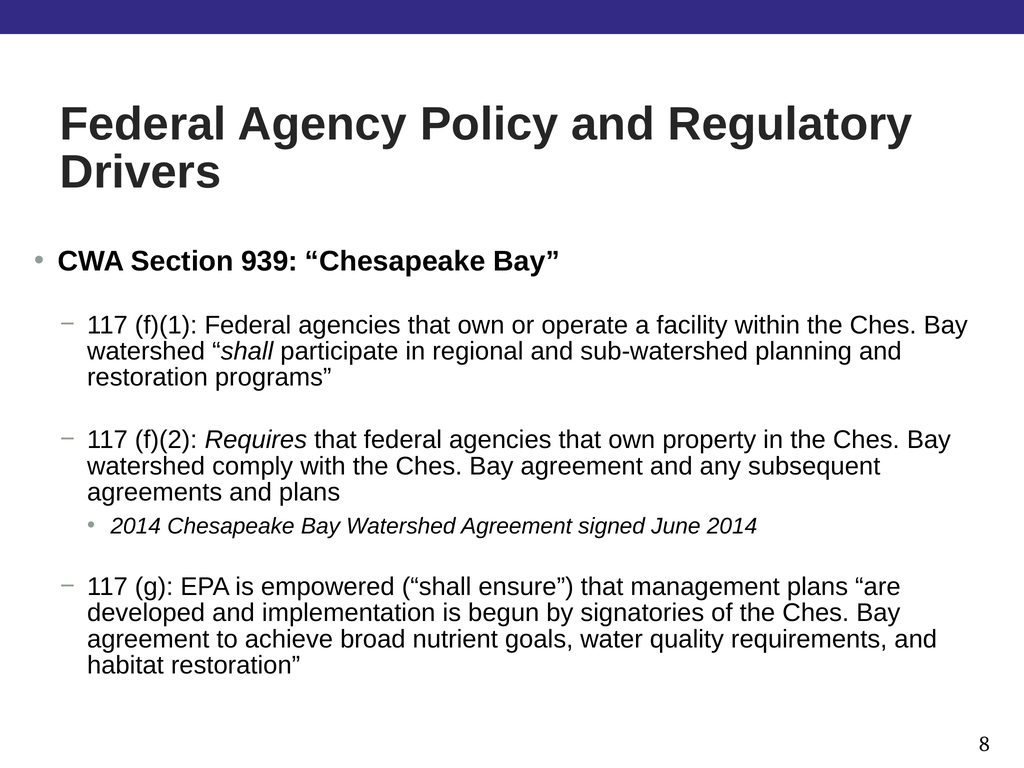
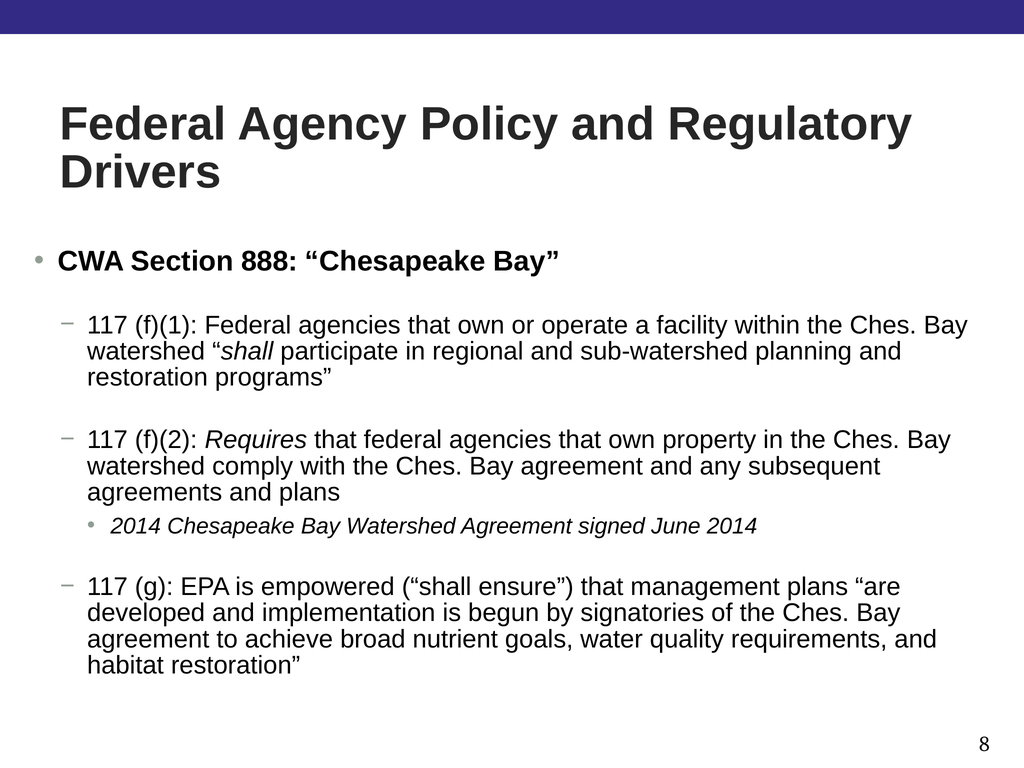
939: 939 -> 888
